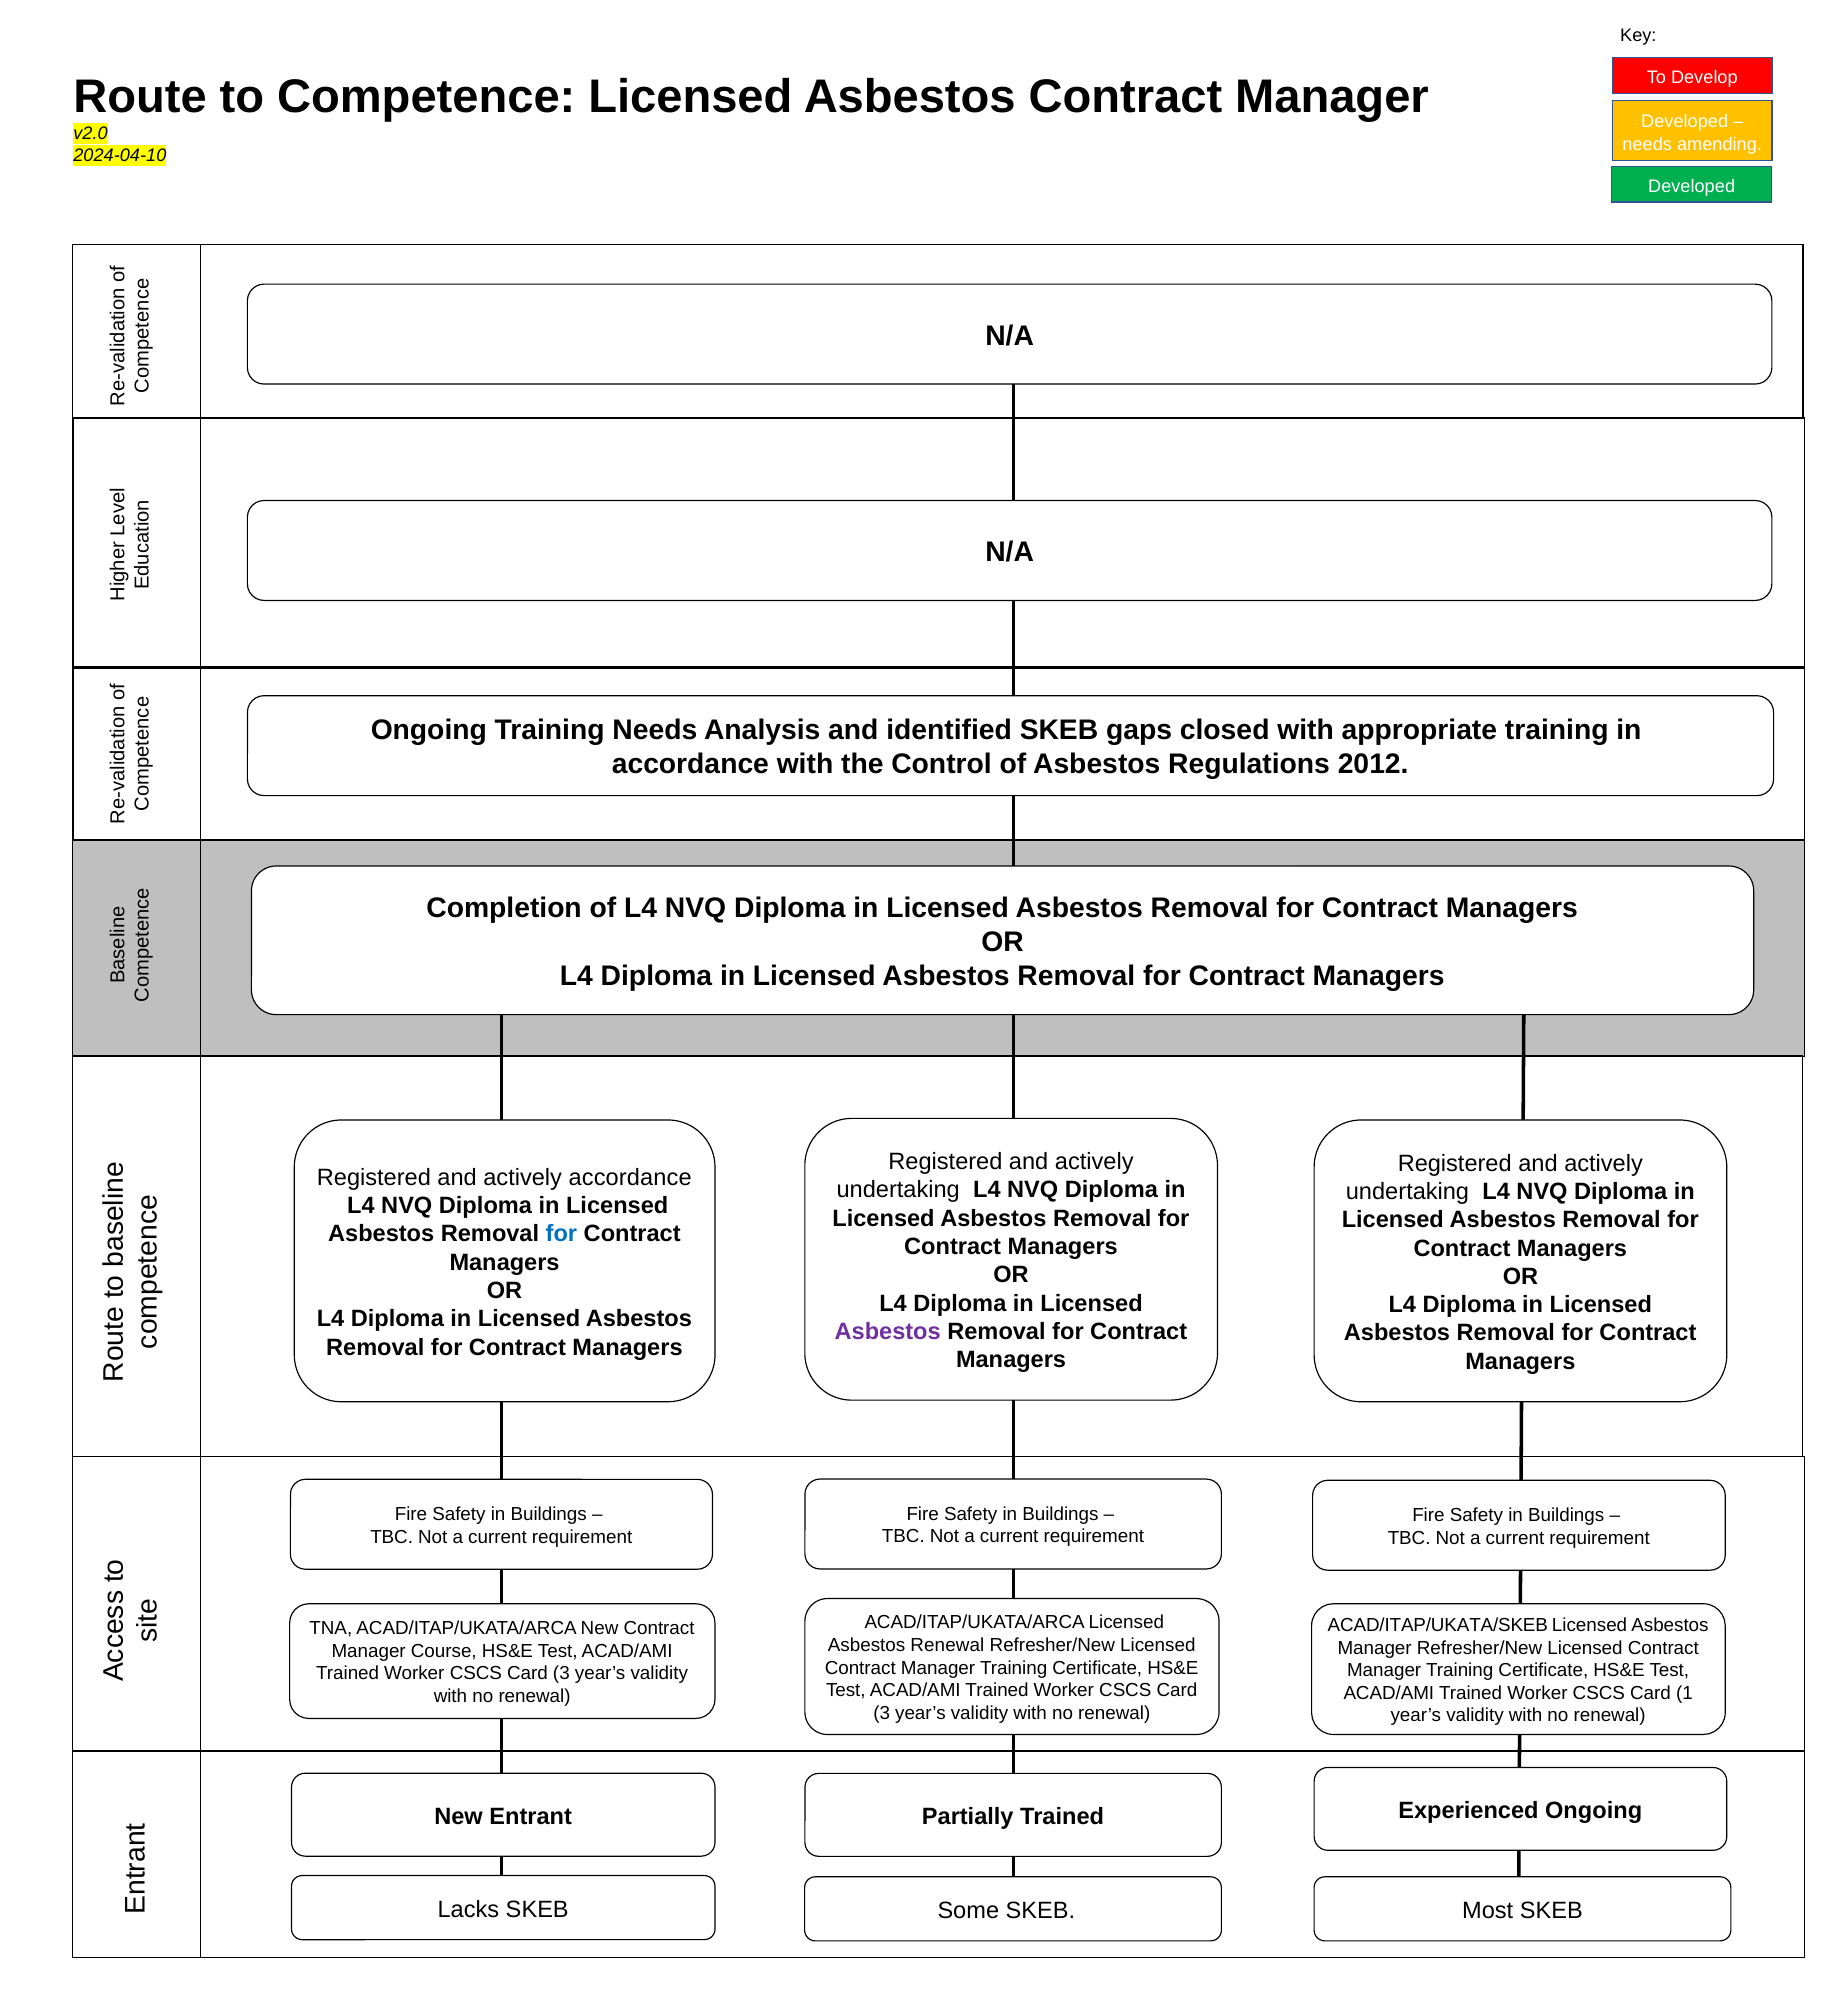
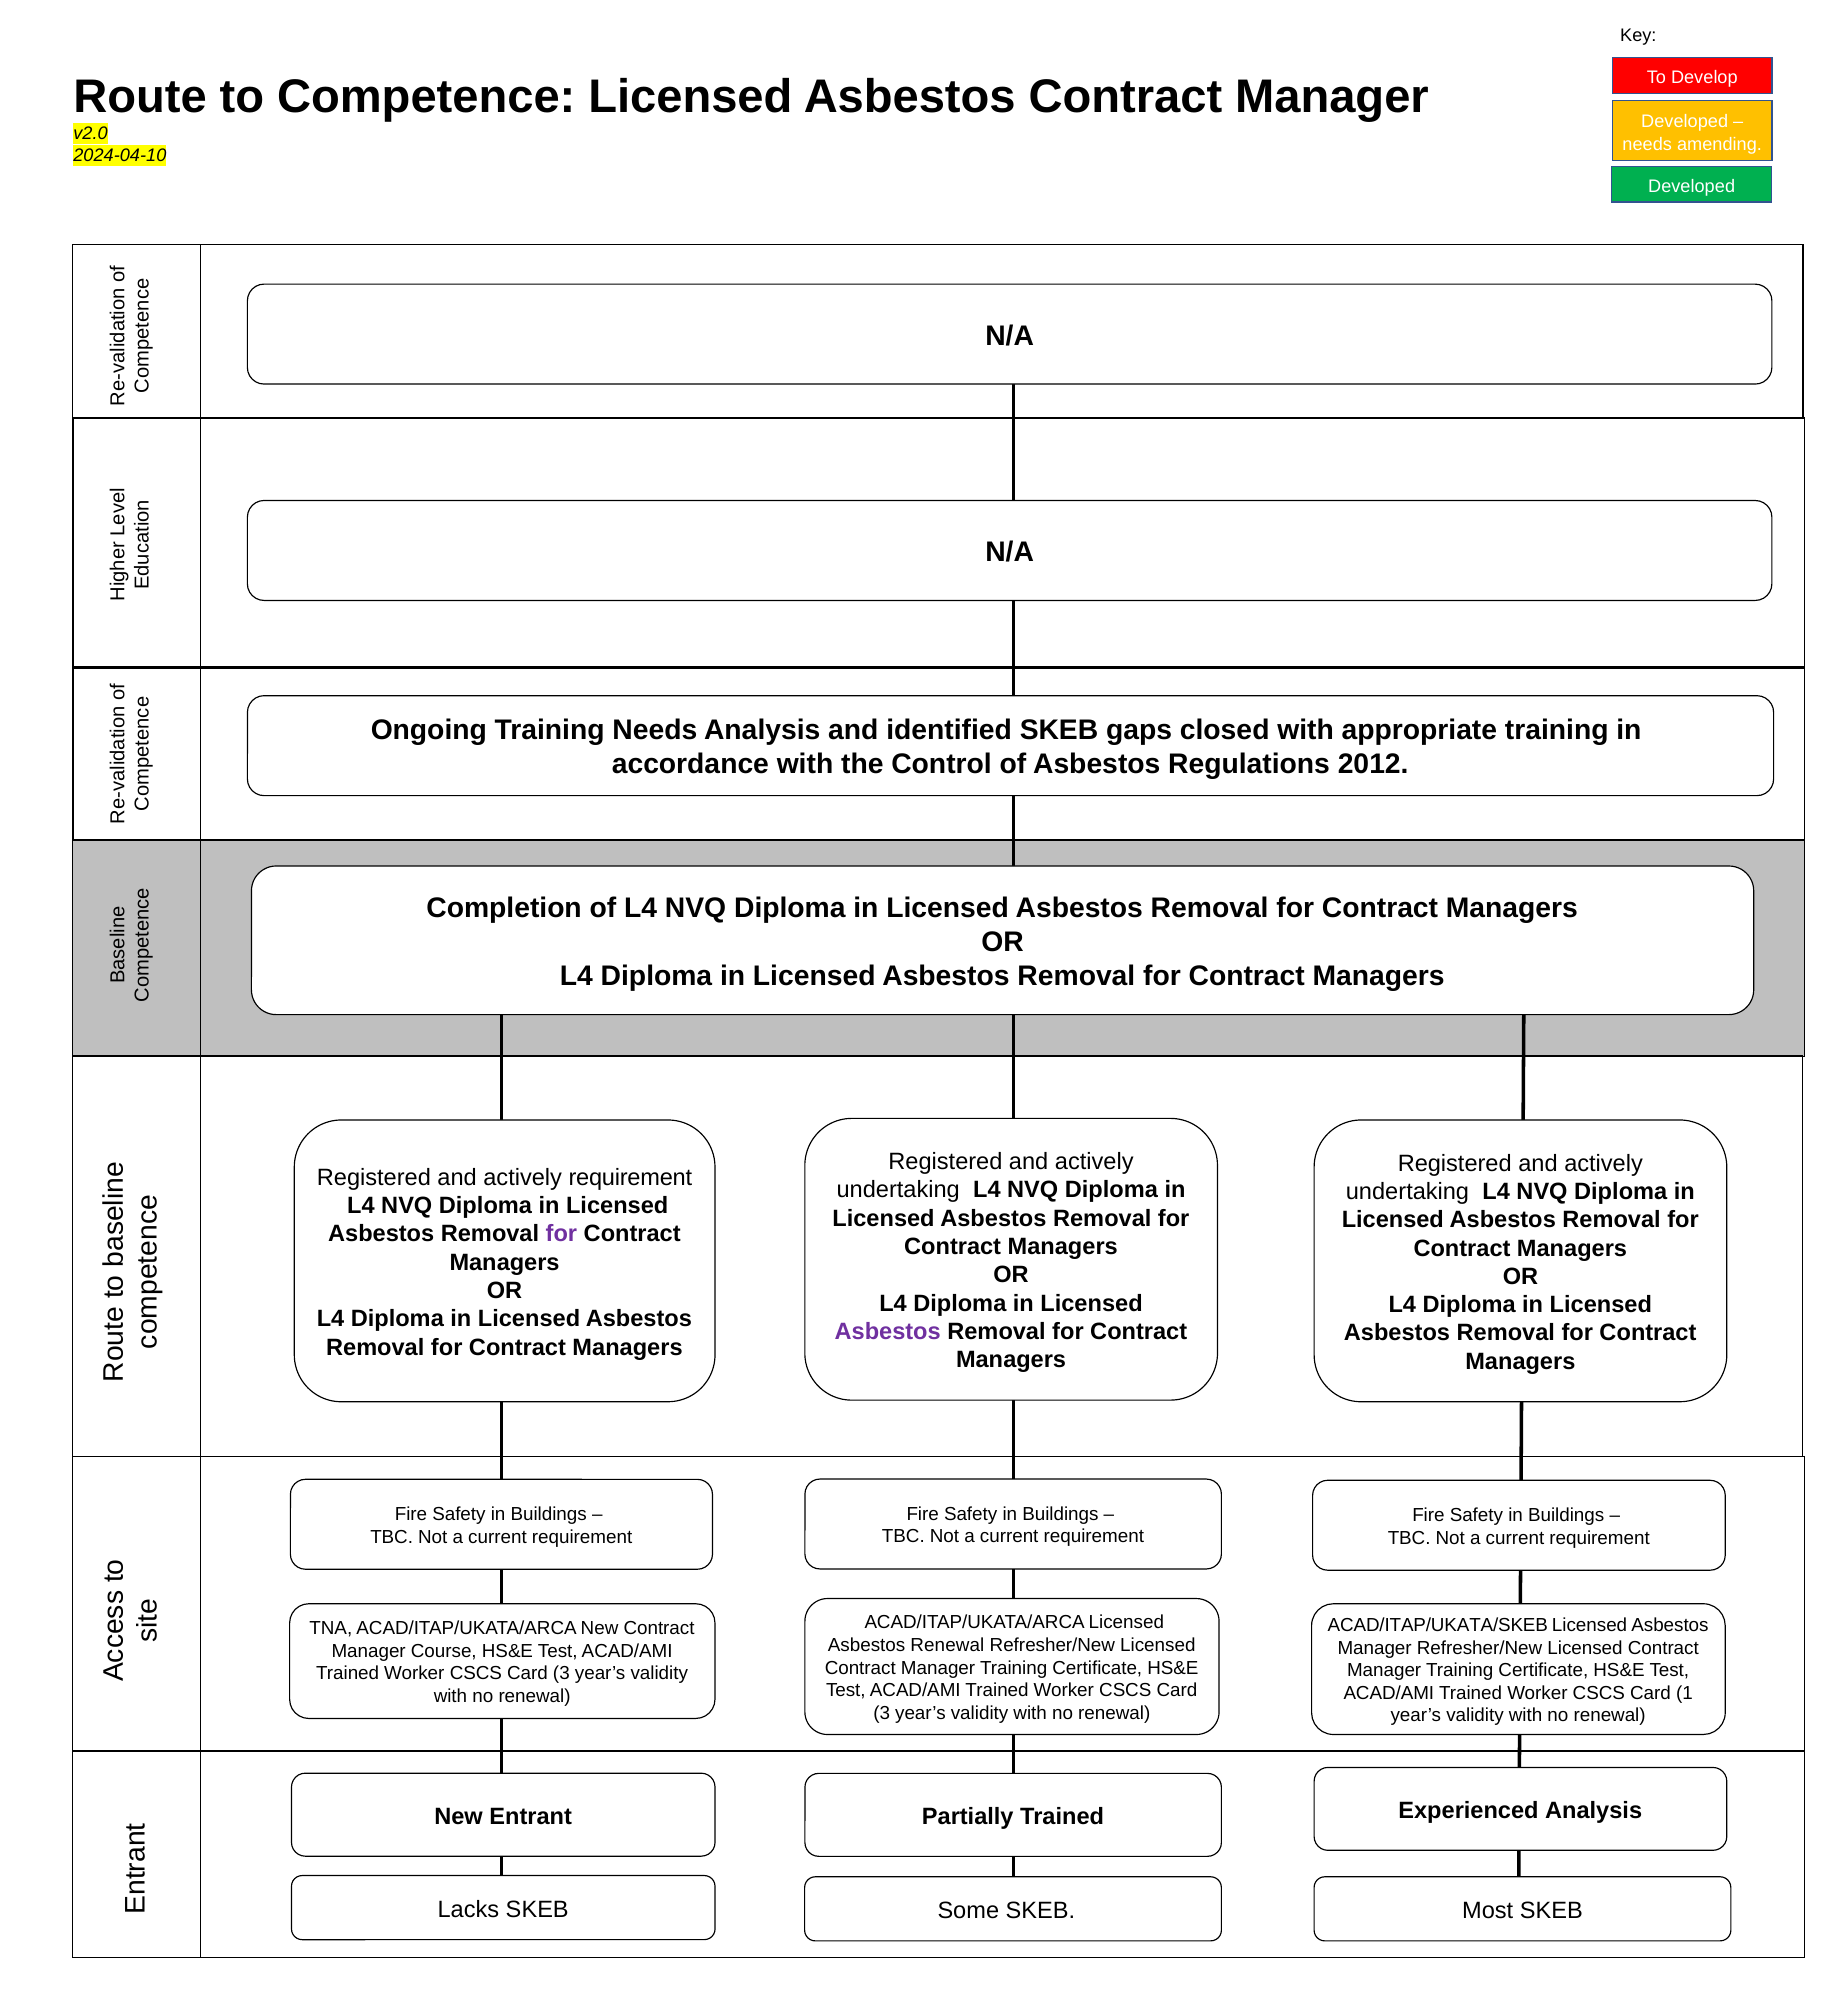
actively accordance: accordance -> requirement
for at (561, 1234) colour: blue -> purple
Experienced Ongoing: Ongoing -> Analysis
